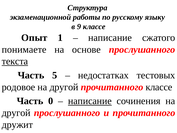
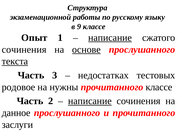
написание at (110, 38) underline: none -> present
понимаете at (24, 49): понимаете -> сочинения
основе underline: none -> present
5: 5 -> 3
другой at (64, 87): другой -> нужны
0: 0 -> 2
другой at (16, 113): другой -> данное
дружит: дружит -> заслуги
